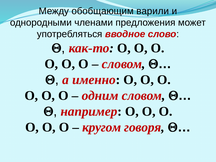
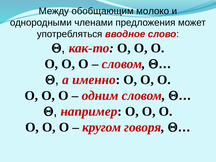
варили: варили -> молоко
